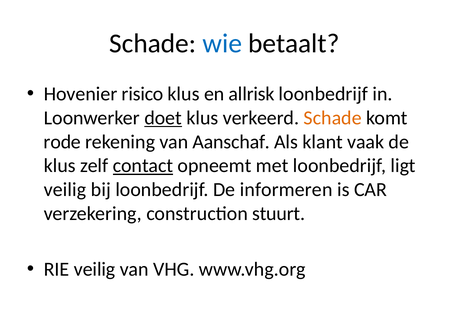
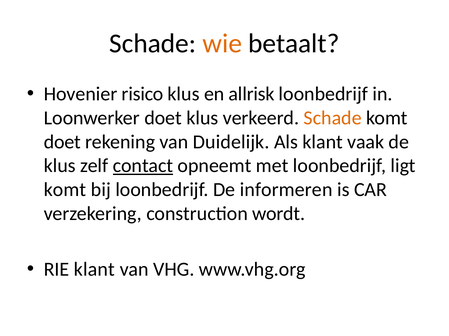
wie colour: blue -> orange
doet at (163, 118) underline: present -> none
rode at (62, 142): rode -> doet
Aanschaf: Aanschaf -> Duidelijk
veilig at (65, 190): veilig -> komt
stuurt: stuurt -> wordt
RIE veilig: veilig -> klant
